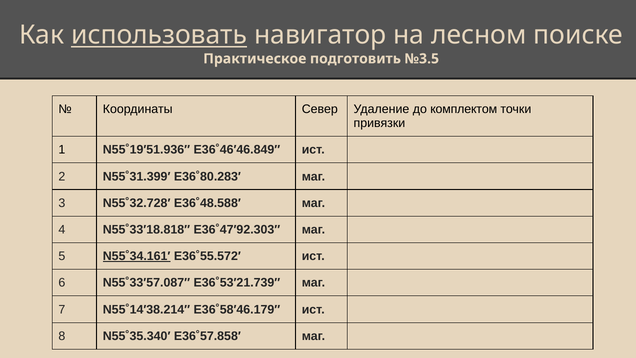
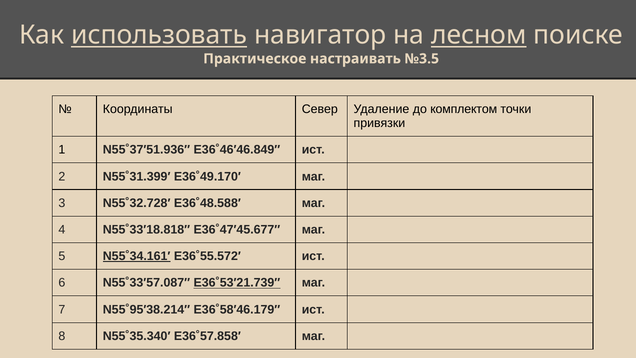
лесном underline: none -> present
подготовить: подготовить -> настраивать
N55˚19′51.936″: N55˚19′51.936″ -> N55˚37′51.936″
E36˚80.283′: E36˚80.283′ -> E36˚49.170′
E36˚47′92.303″: E36˚47′92.303″ -> E36˚47′45.677″
E36˚53′21.739″ underline: none -> present
N55˚14′38.214″: N55˚14′38.214″ -> N55˚95′38.214″
